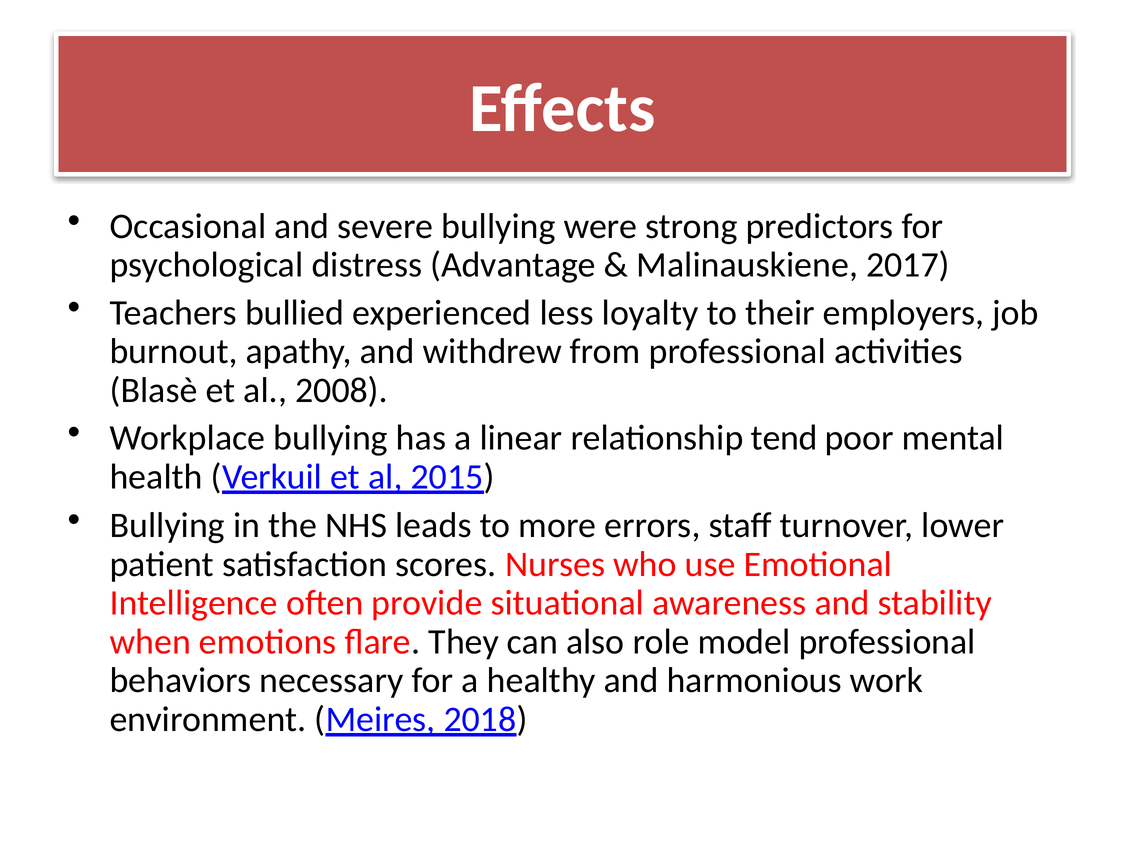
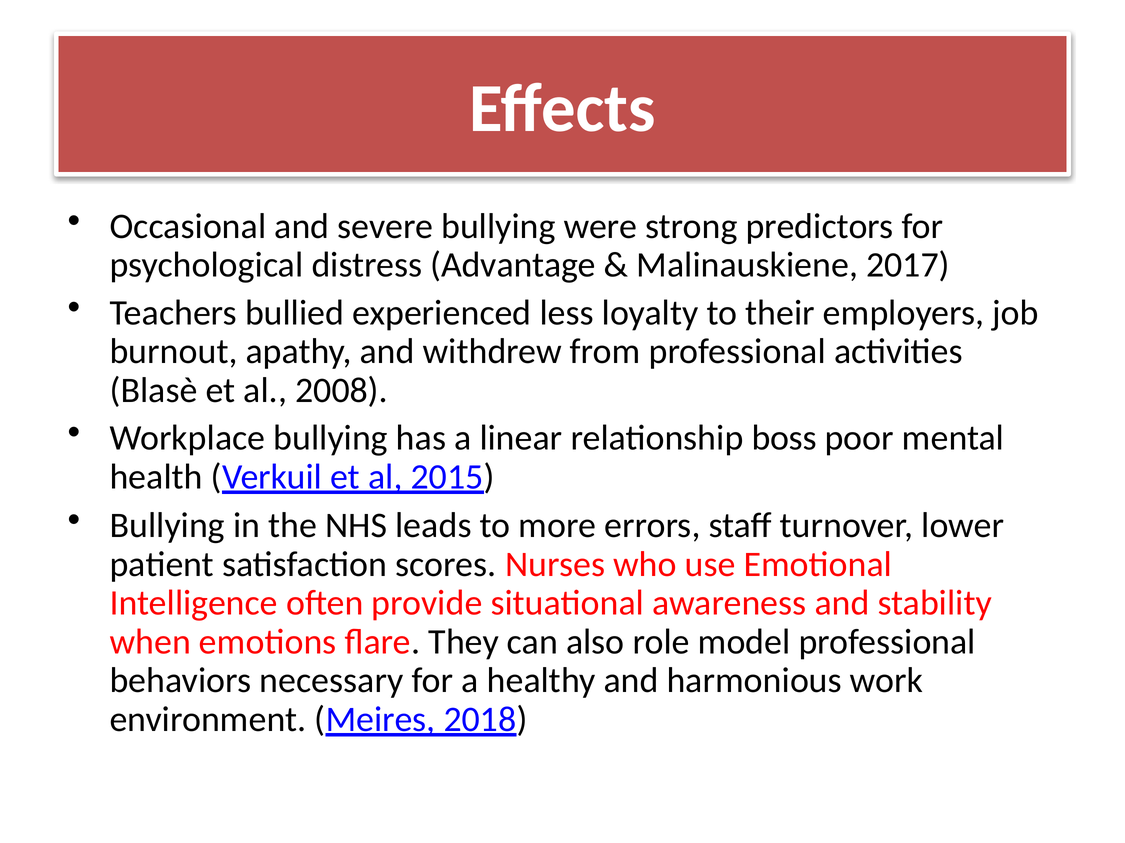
tend: tend -> boss
